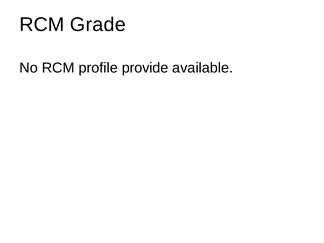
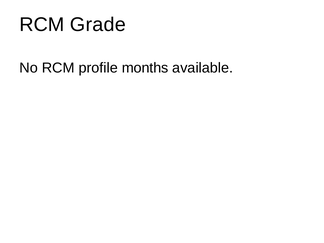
provide: provide -> months
